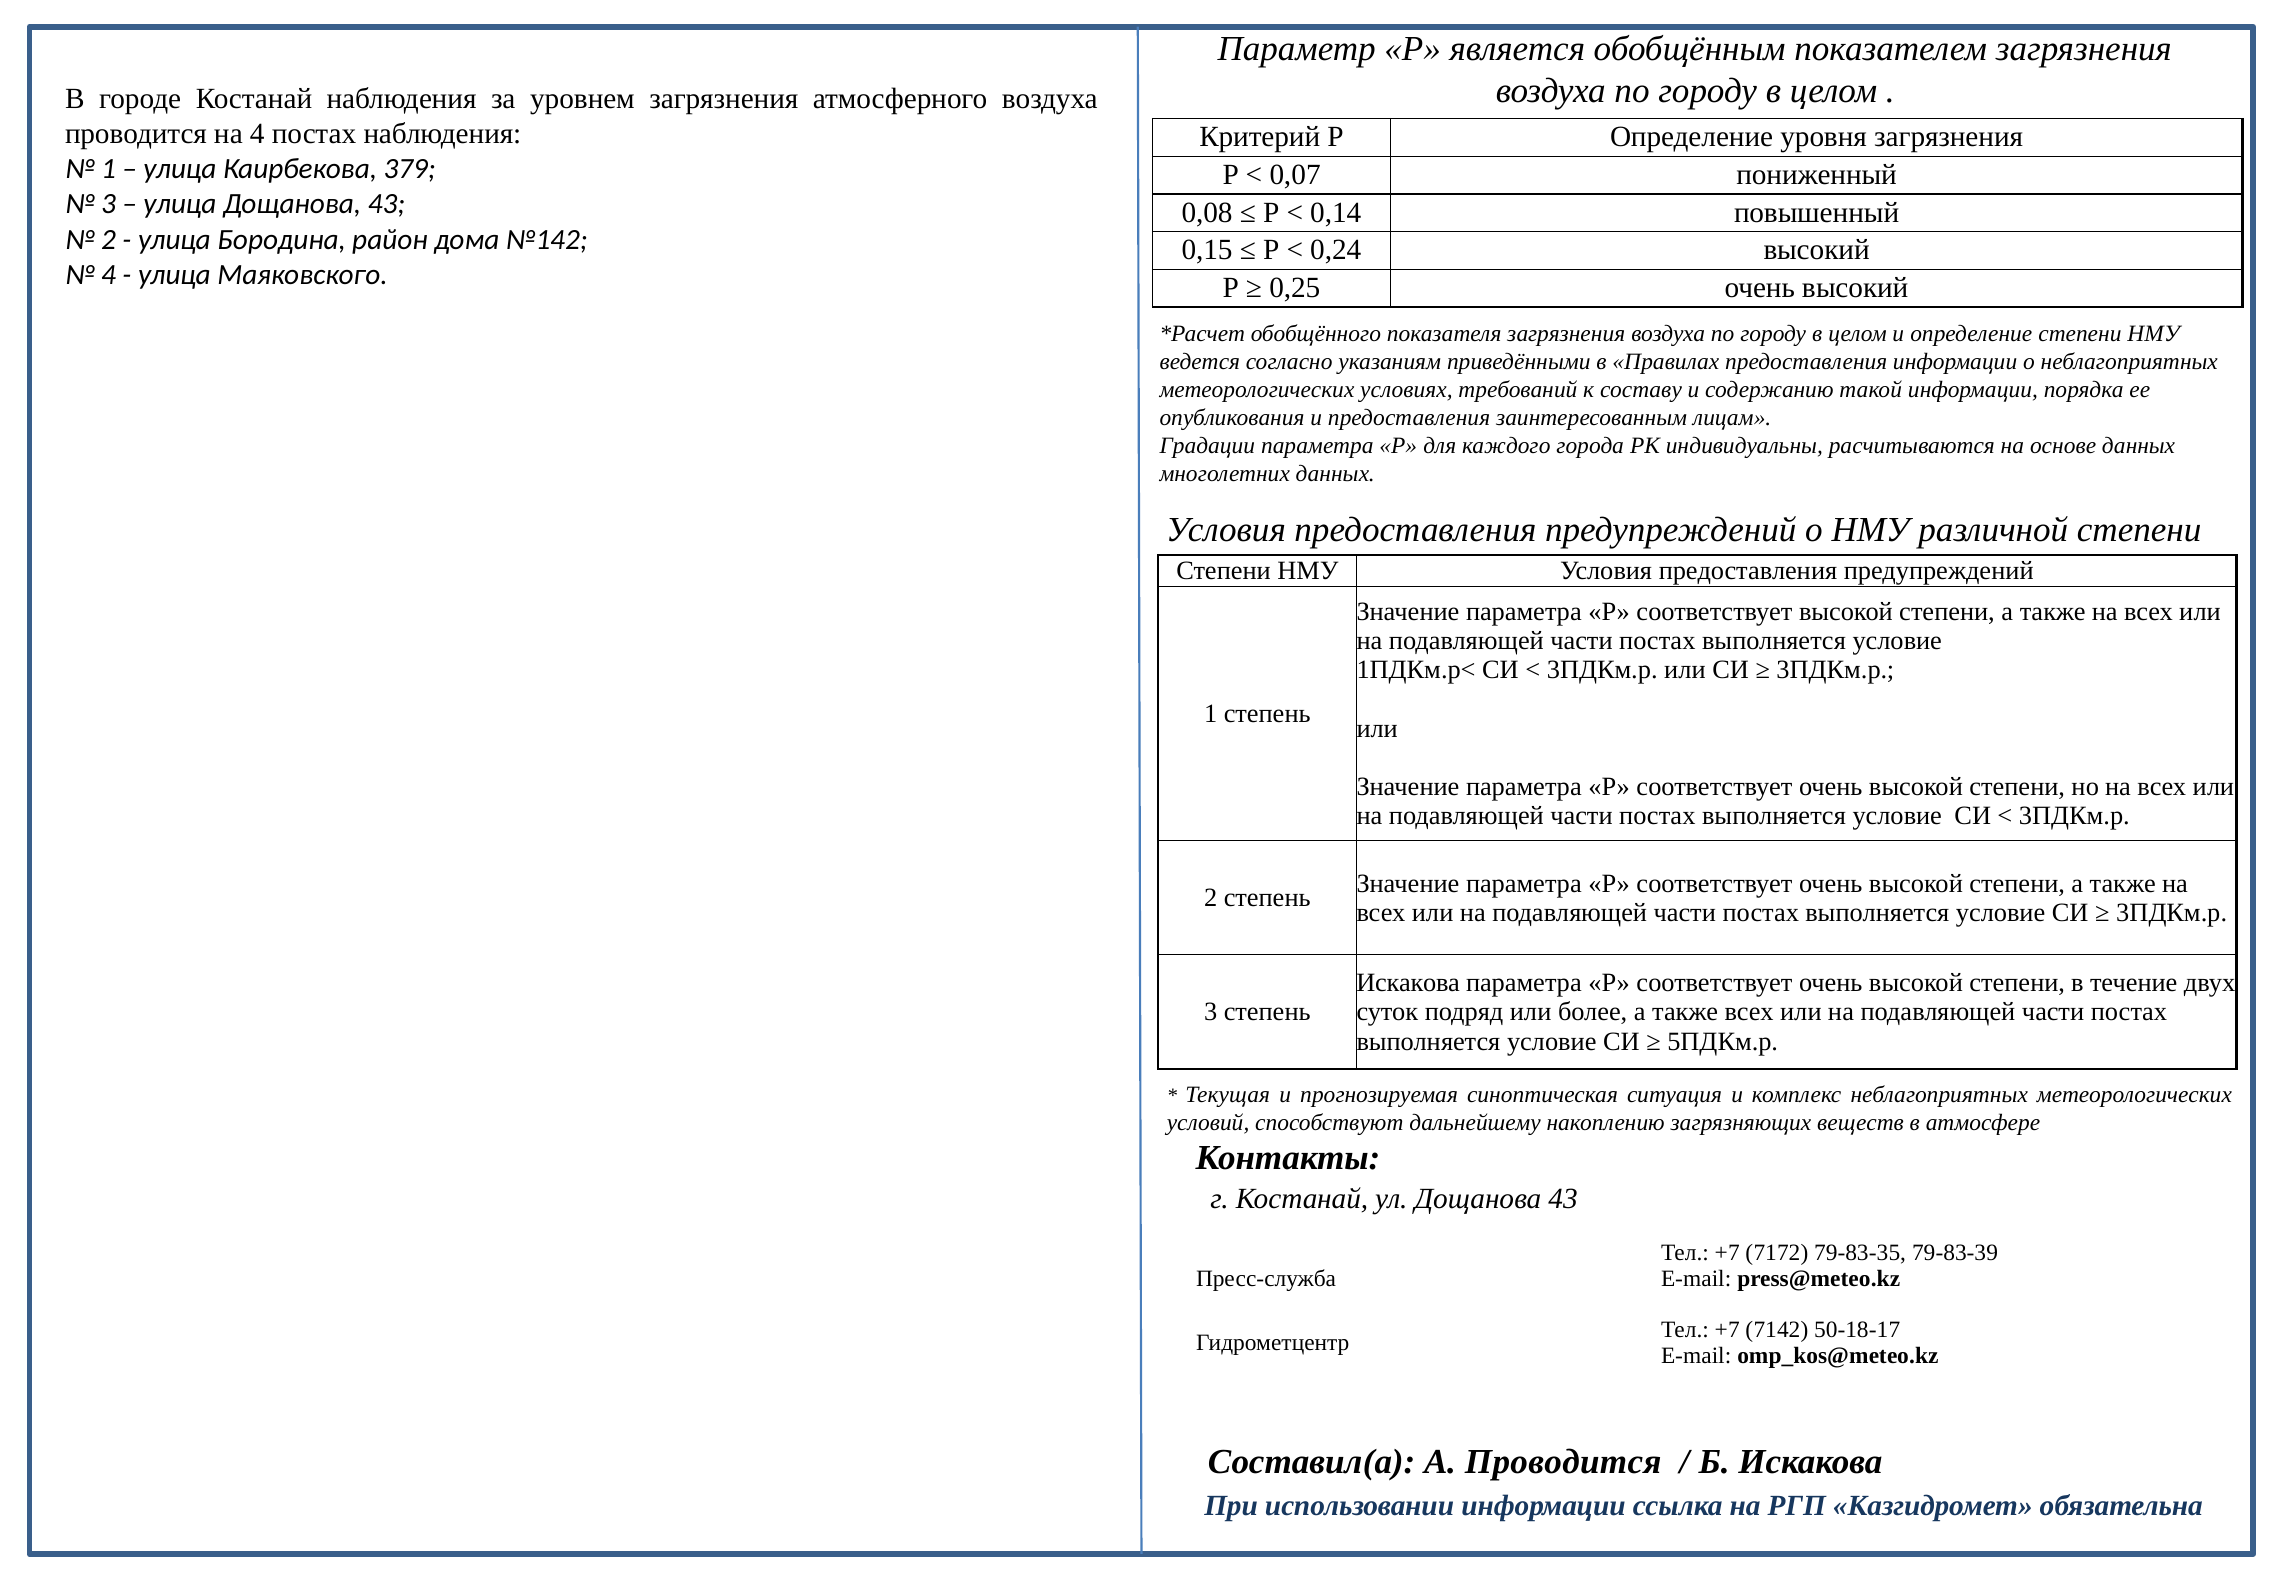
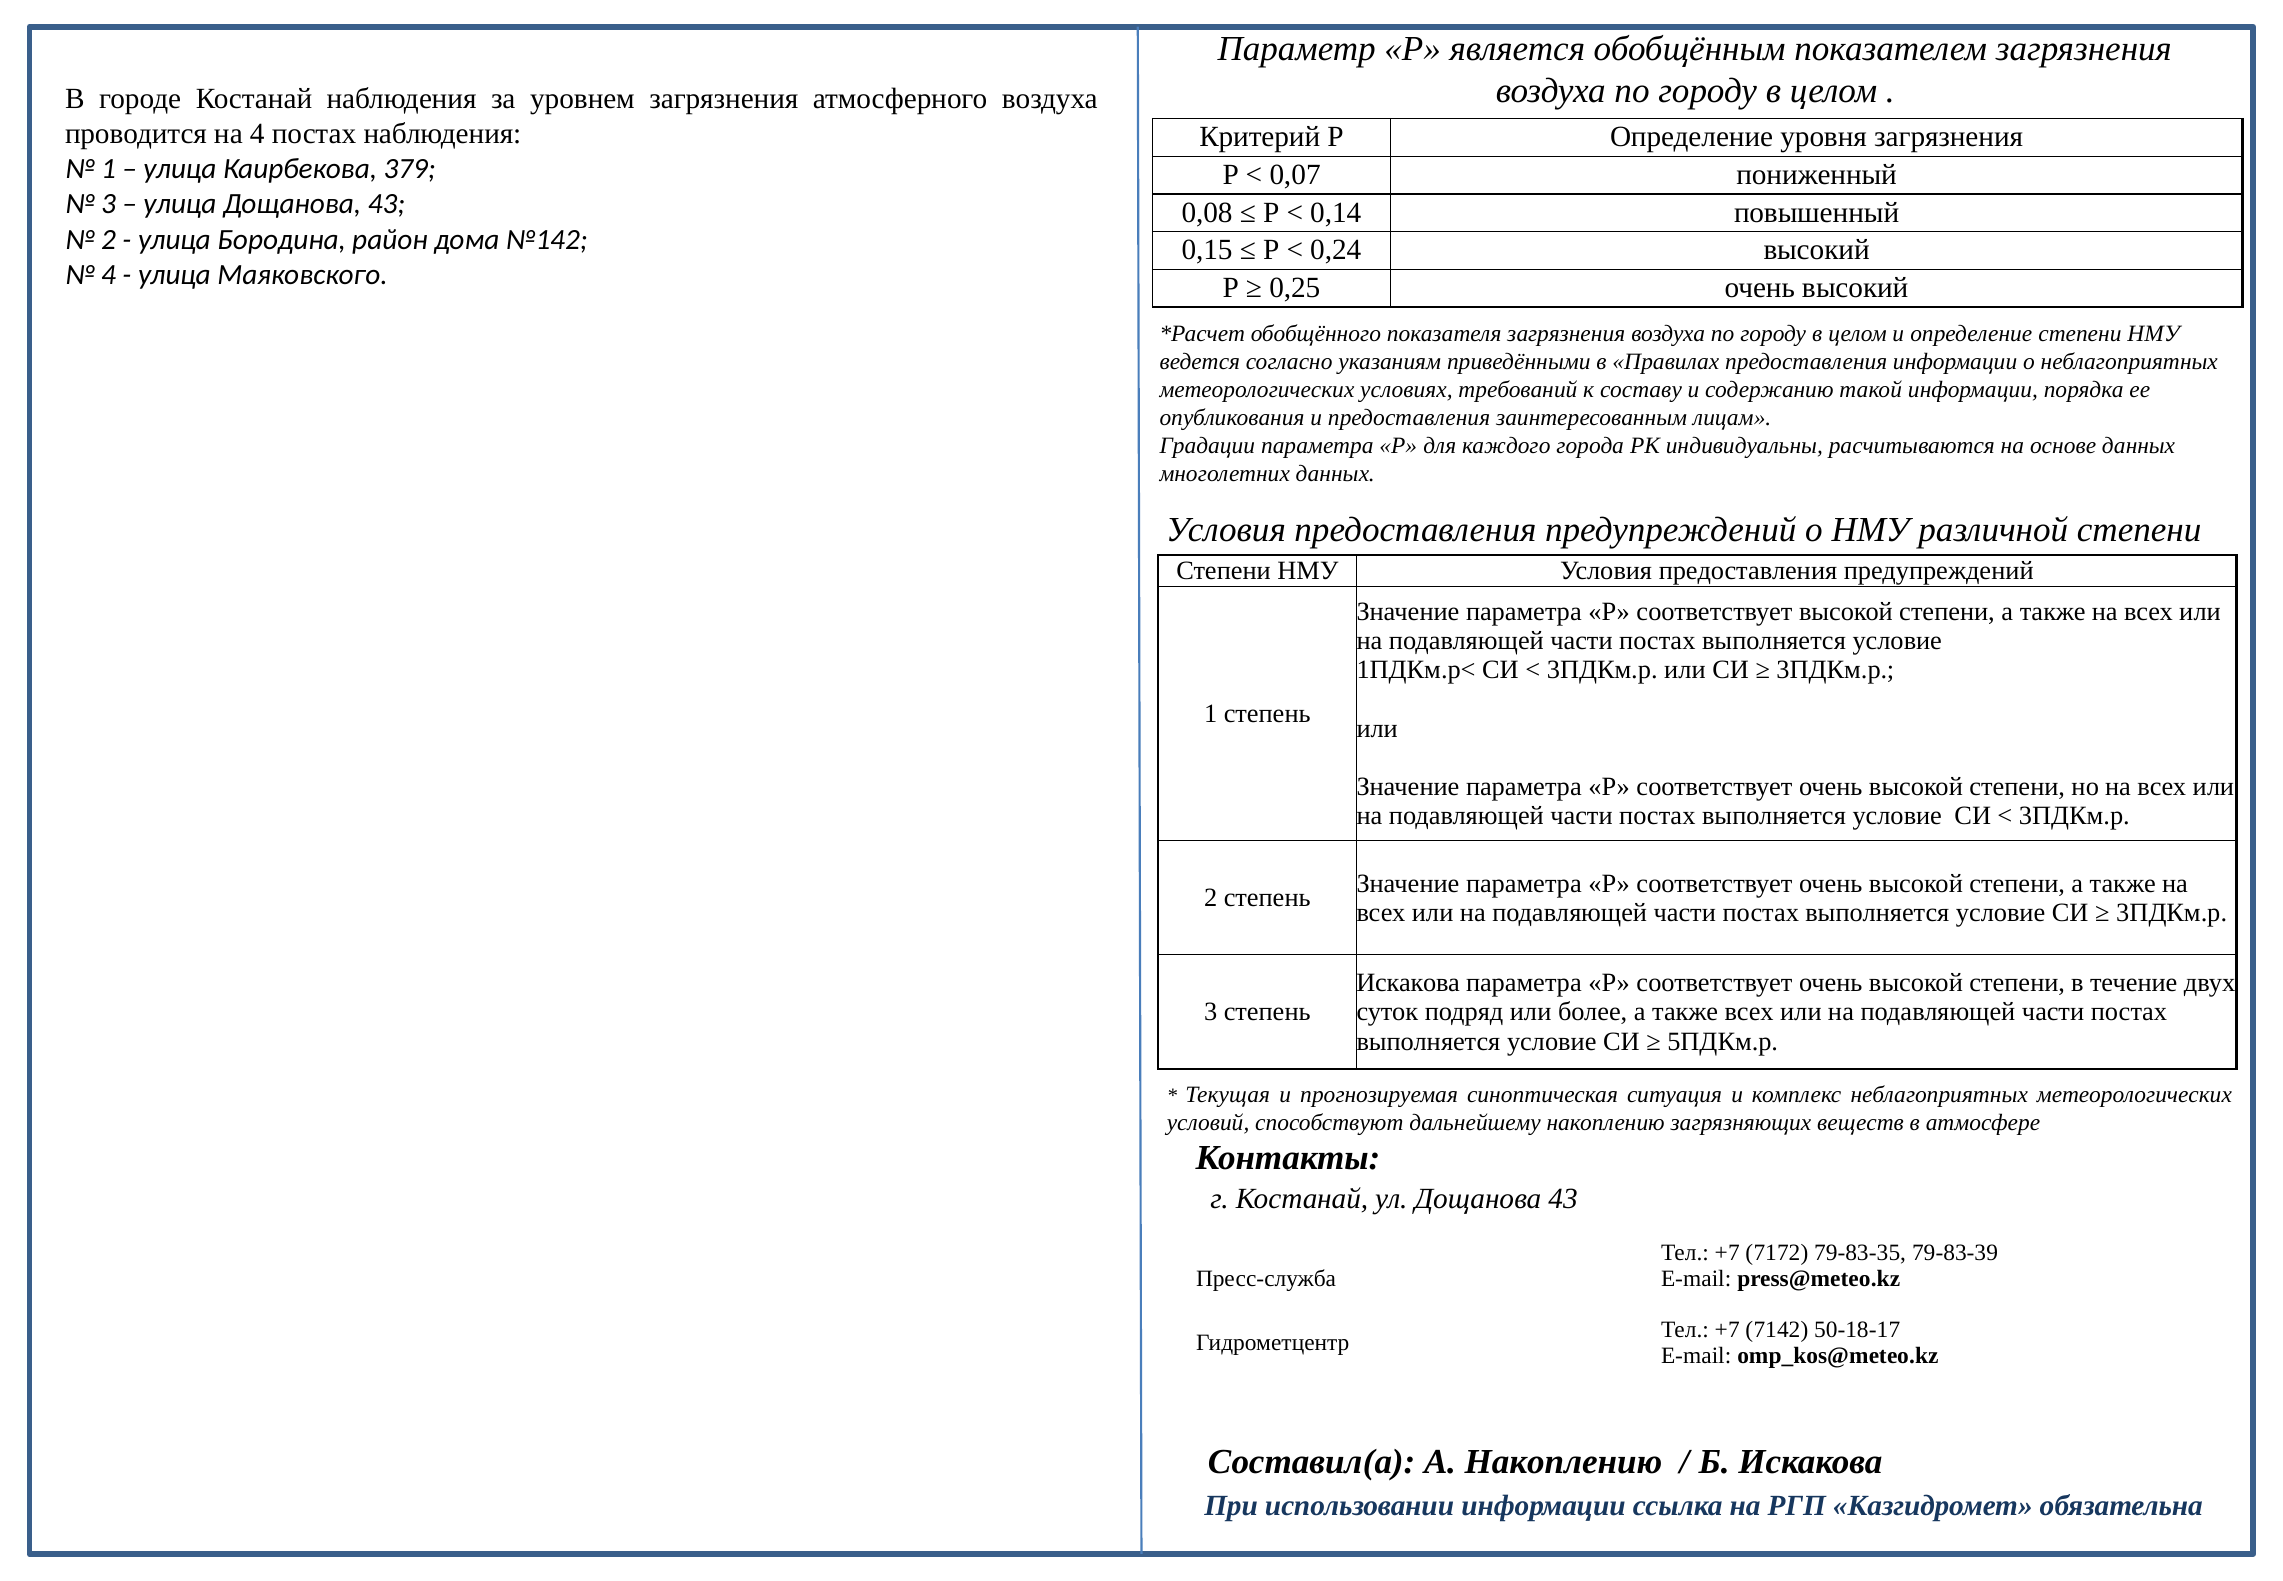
А Проводится: Проводится -> Накоплению
